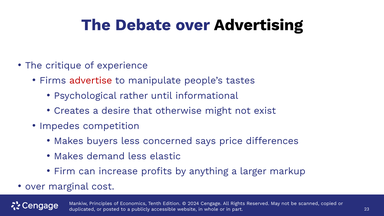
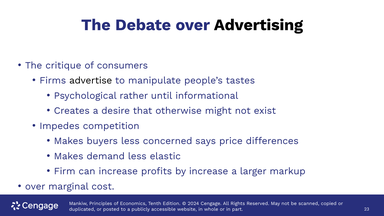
experience: experience -> consumers
advertise colour: red -> black
by anything: anything -> increase
